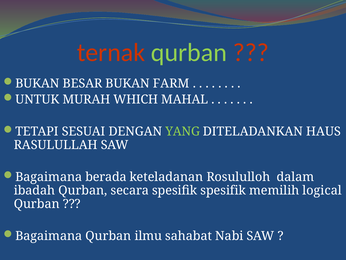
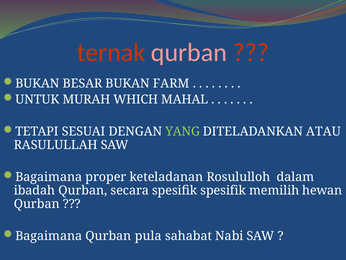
qurban at (189, 53) colour: light green -> pink
HAUS: HAUS -> ATAU
berada: berada -> proper
logical: logical -> hewan
ilmu: ilmu -> pula
